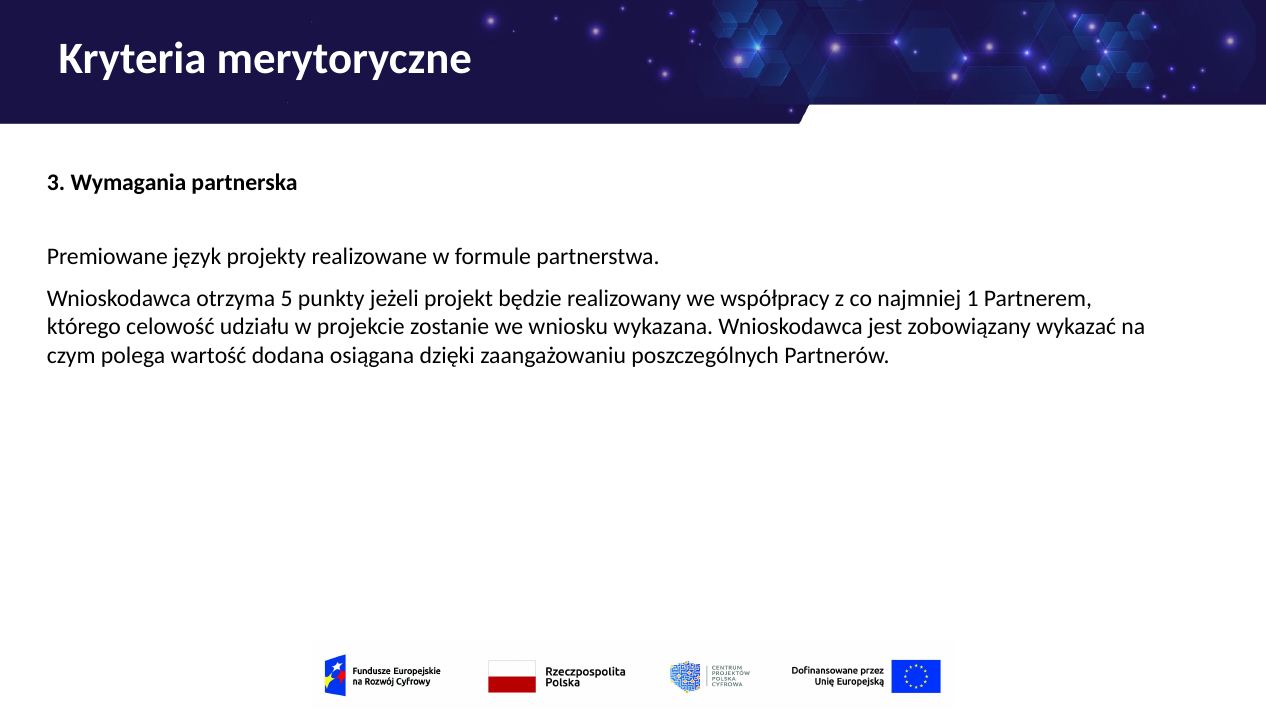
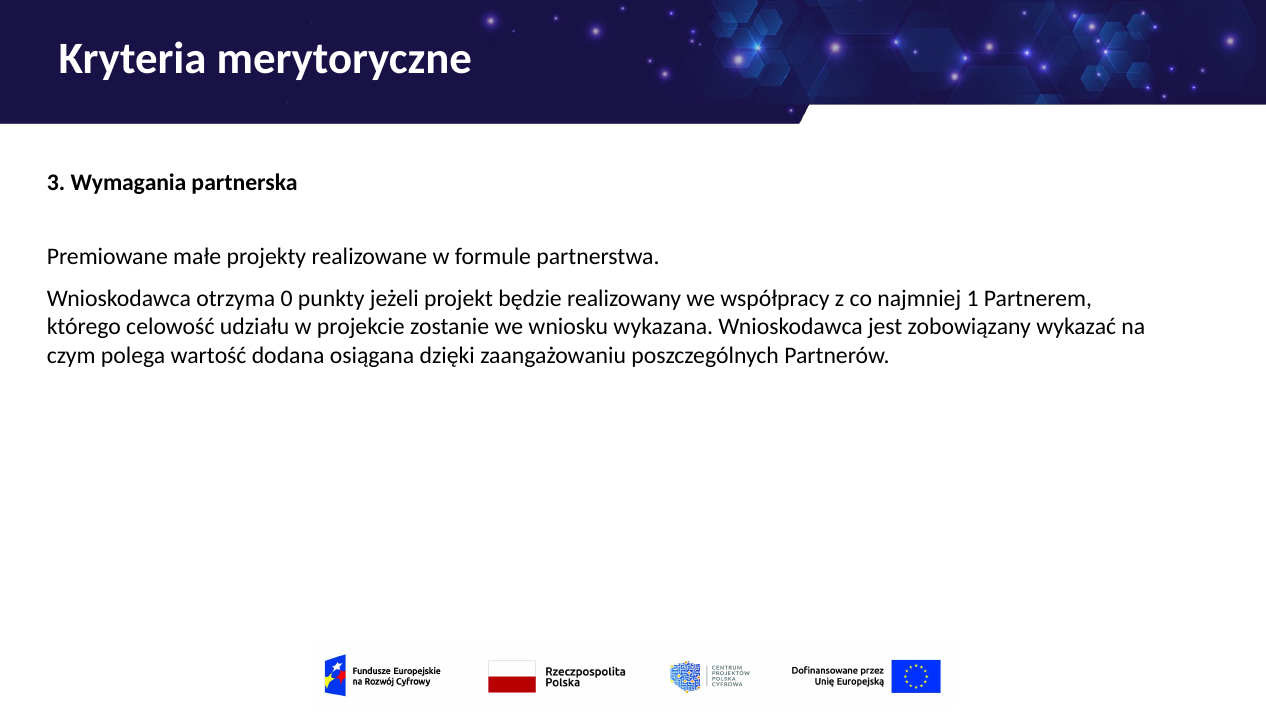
język: język -> małe
5: 5 -> 0
